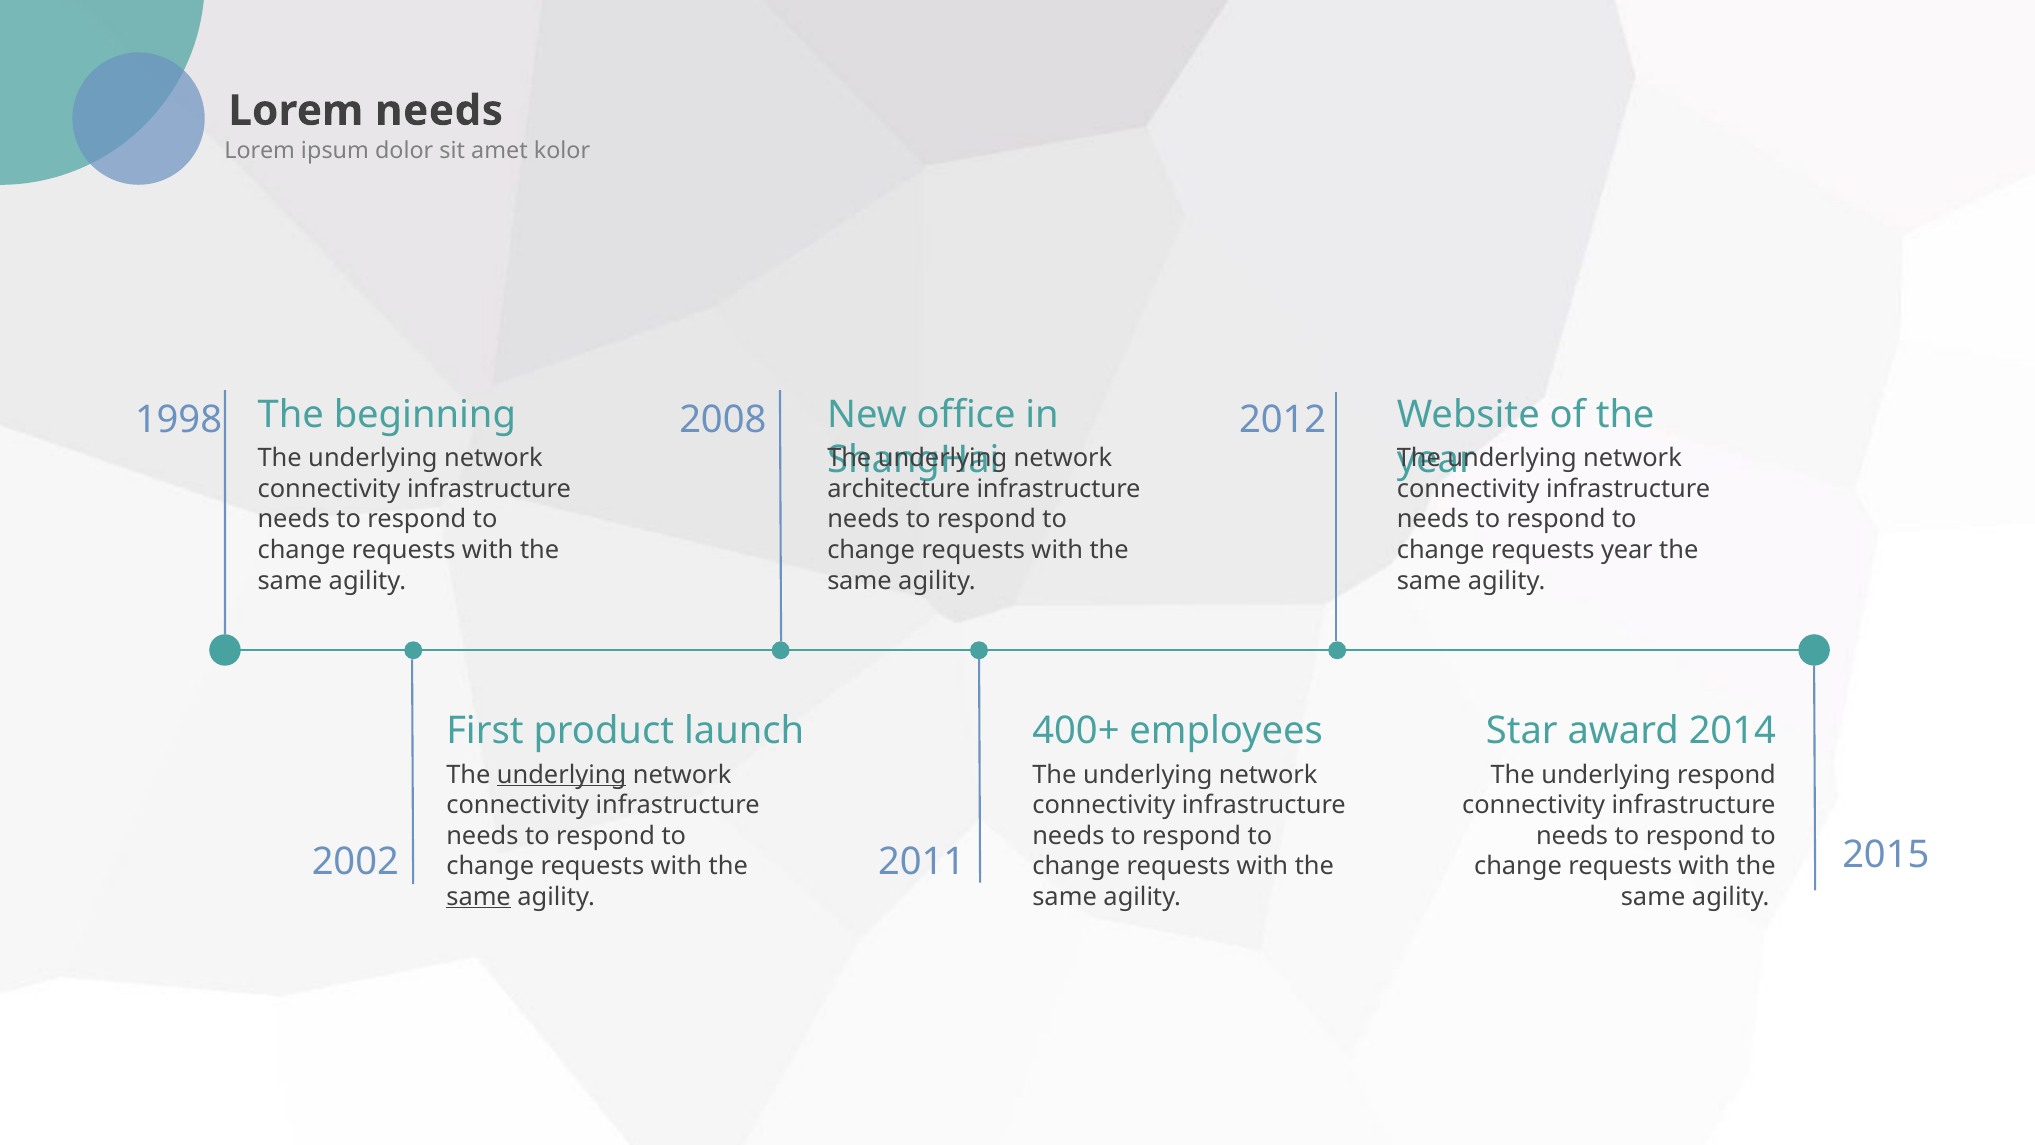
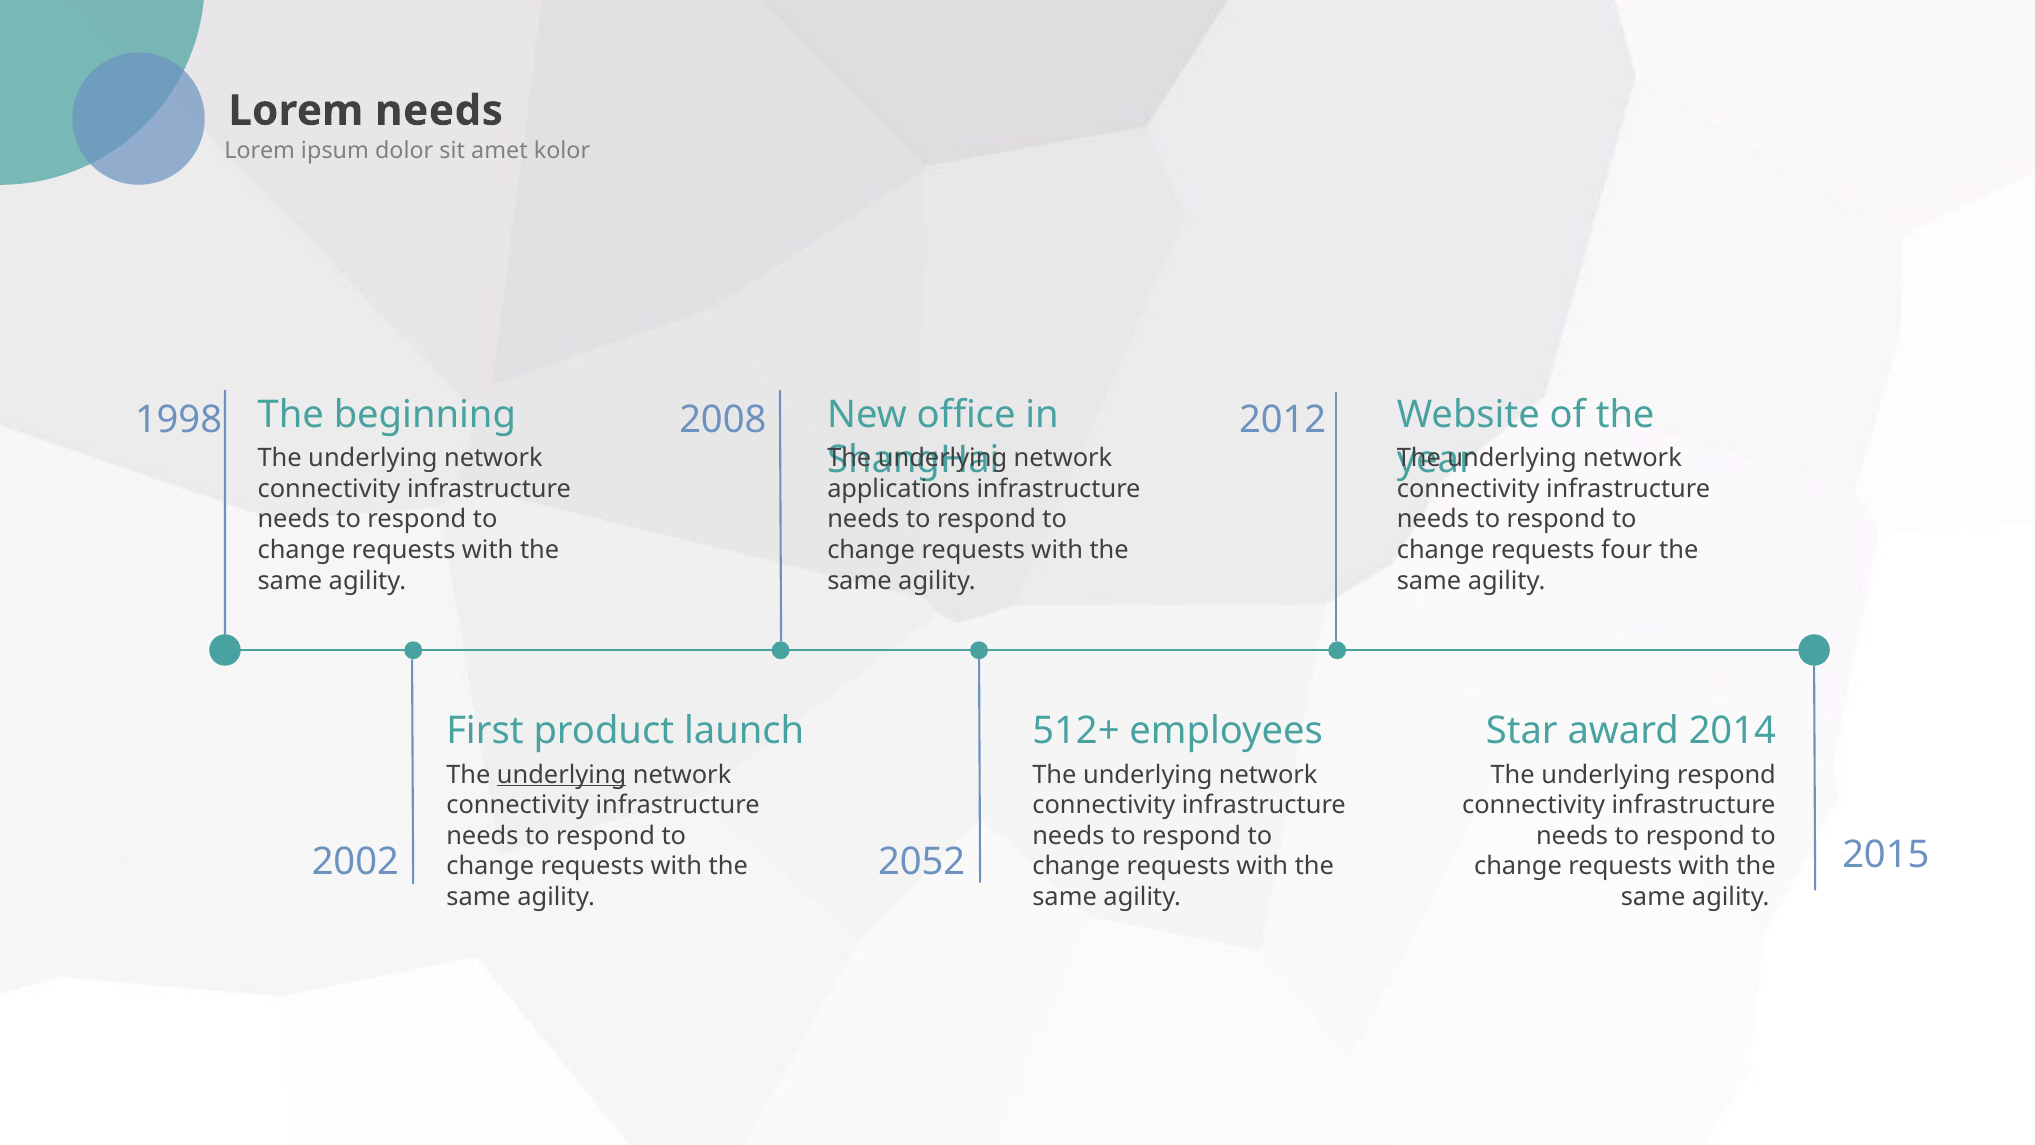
architecture: architecture -> applications
requests year: year -> four
400+: 400+ -> 512+
2011: 2011 -> 2052
same at (479, 897) underline: present -> none
